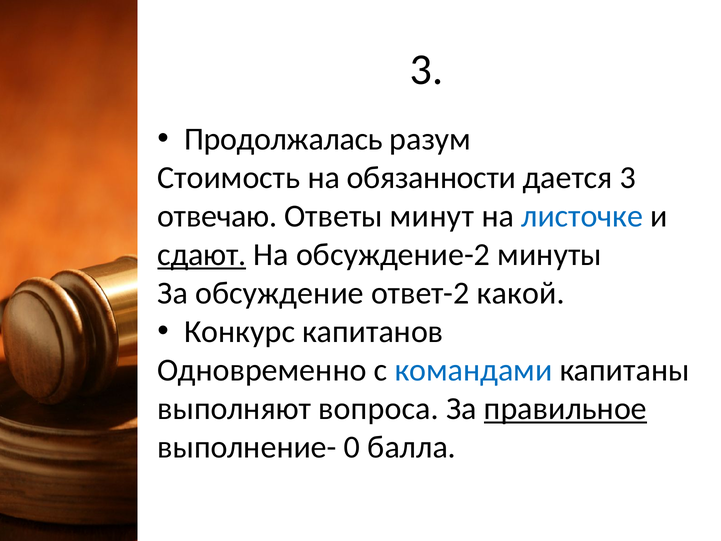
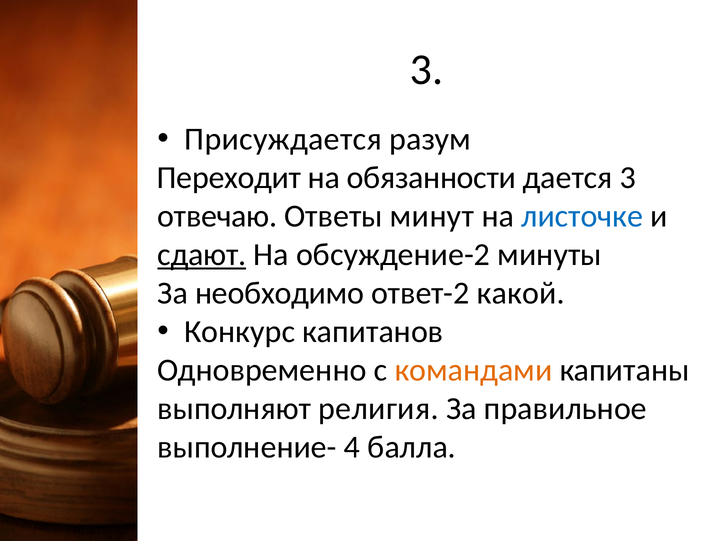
Продолжалась: Продолжалась -> Присуждается
Стоимость: Стоимость -> Переходит
обсуждение: обсуждение -> необходимо
командами colour: blue -> orange
вопроса: вопроса -> религия
правильное underline: present -> none
0: 0 -> 4
